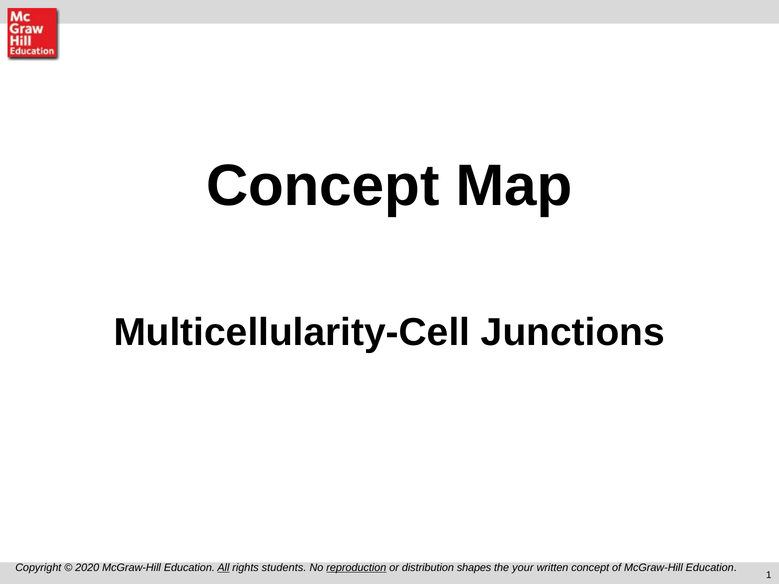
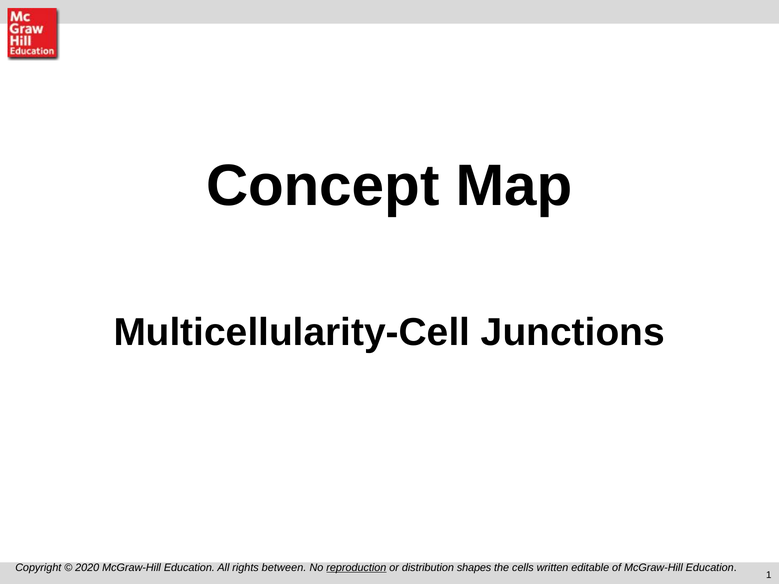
All underline: present -> none
students: students -> between
your: your -> cells
written concept: concept -> editable
